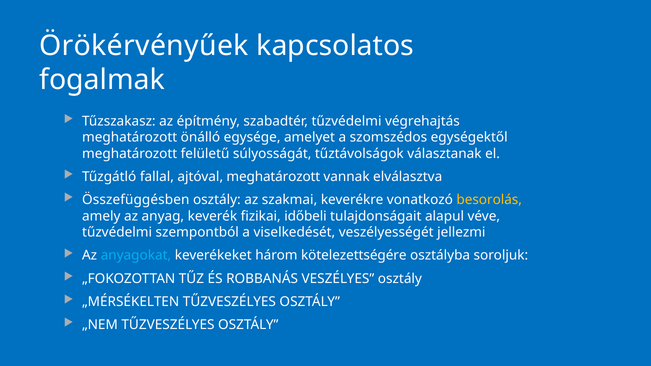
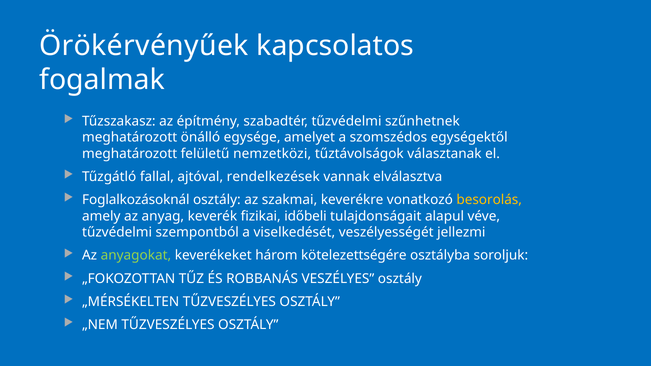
végrehajtás: végrehajtás -> szűnhetnek
súlyosságát: súlyosságát -> nemzetközi
ajtóval meghatározott: meghatározott -> rendelkezések
Összefüggésben: Összefüggésben -> Foglalkozásoknál
anyagokat colour: light blue -> light green
